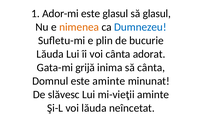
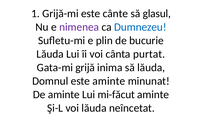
Ador-mi: Ador-mi -> Grijă-mi
este glasul: glasul -> cânte
nimenea colour: orange -> purple
adorat: adorat -> purtat
să cânta: cânta -> lăuda
De slăvesc: slăvesc -> aminte
mi-vieţii: mi-vieţii -> mi-făcut
